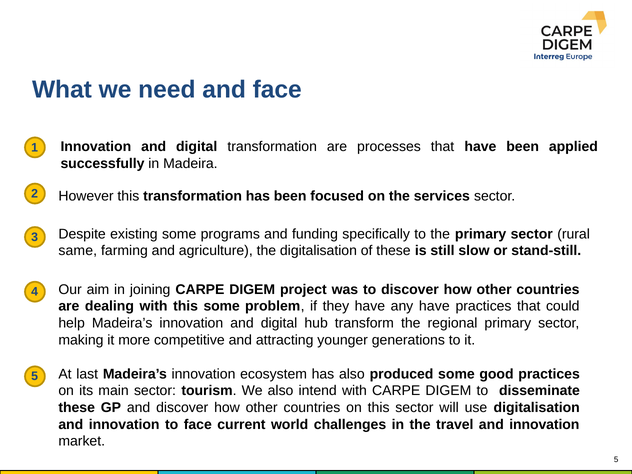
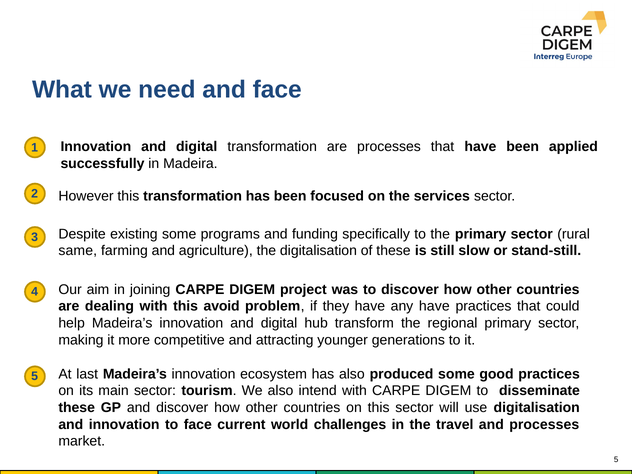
this some: some -> avoid
travel and innovation: innovation -> processes
